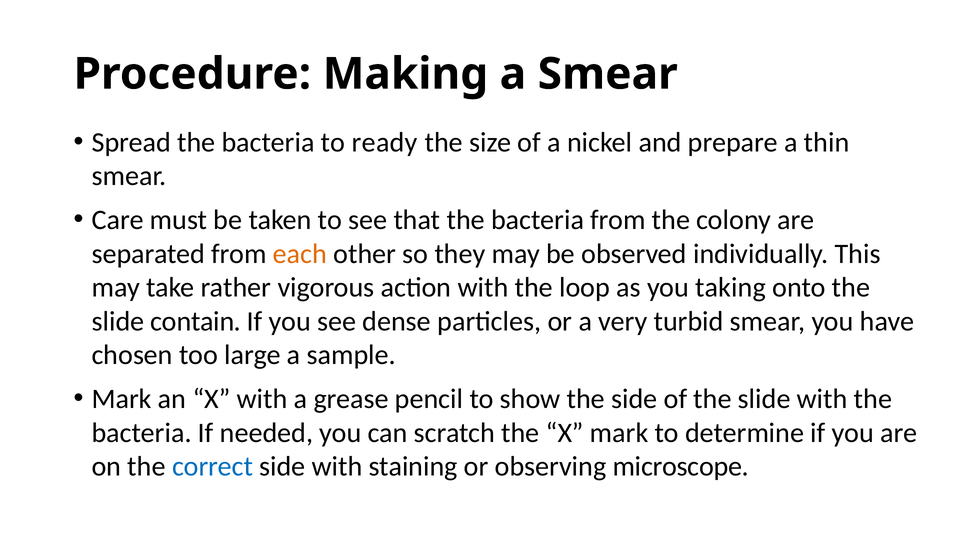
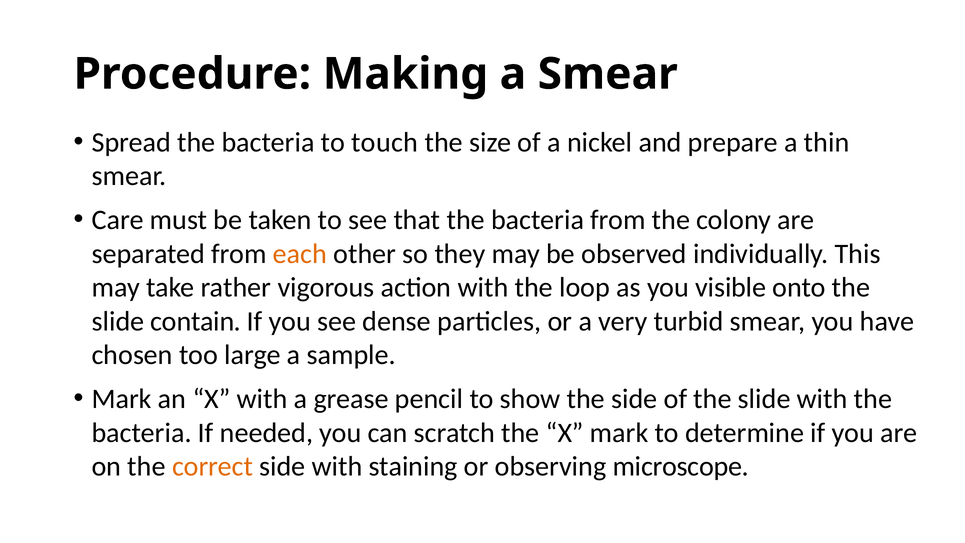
ready: ready -> touch
taking: taking -> visible
correct colour: blue -> orange
